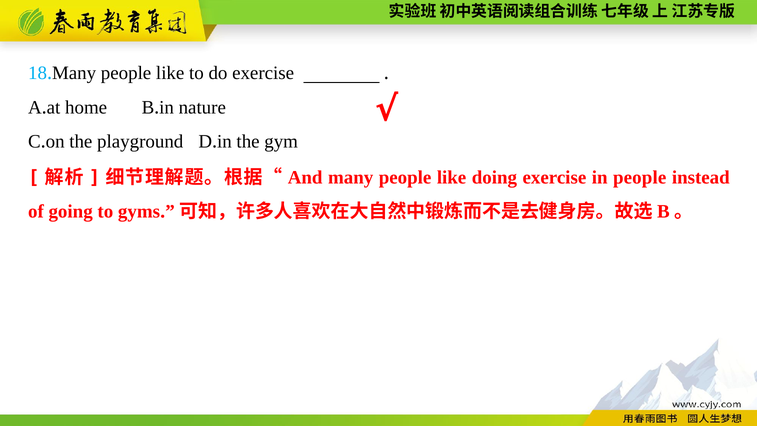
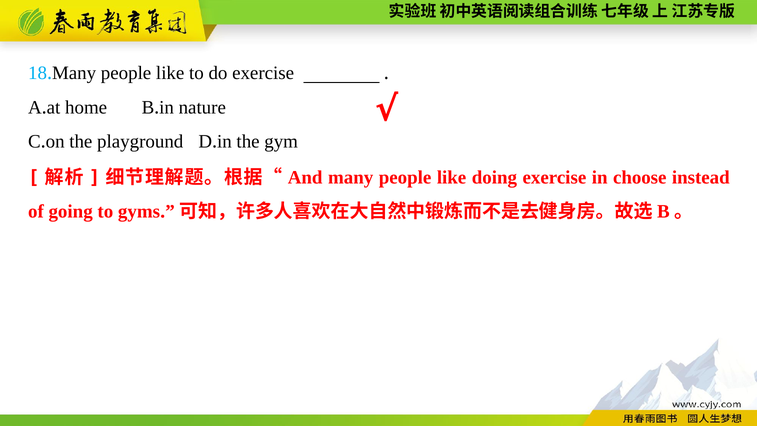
in people: people -> choose
